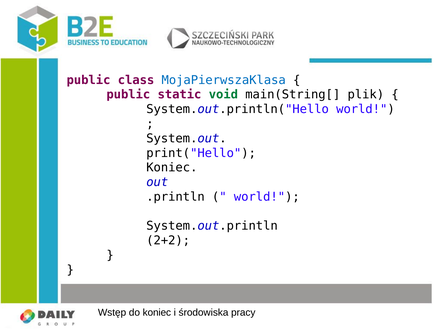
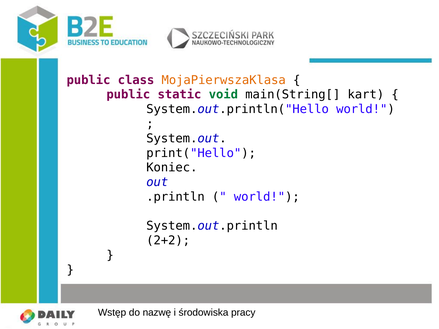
MojaPierwszaKlasa colour: blue -> orange
plik: plik -> kart
do koniec: koniec -> nazwę
